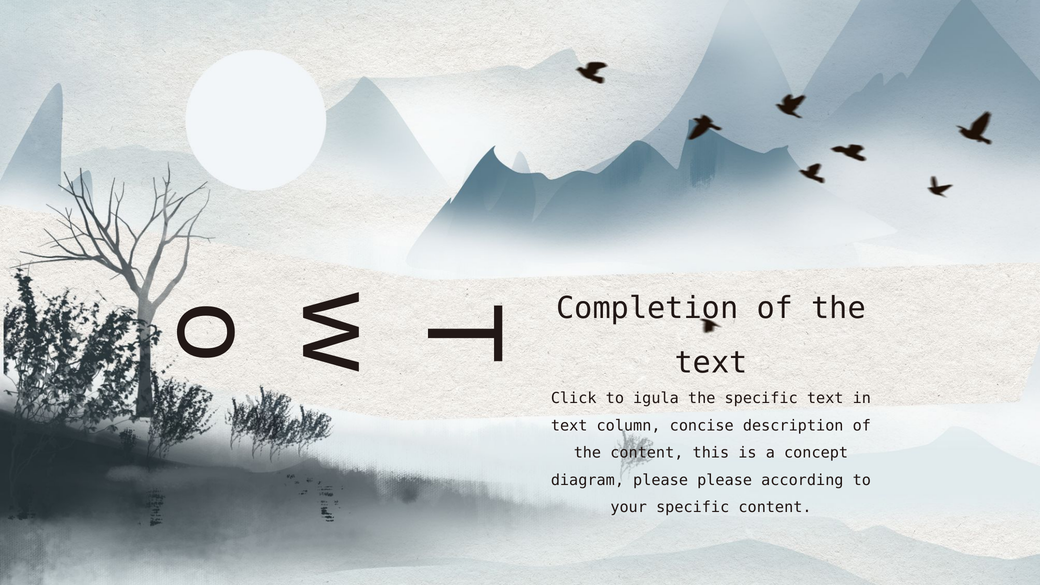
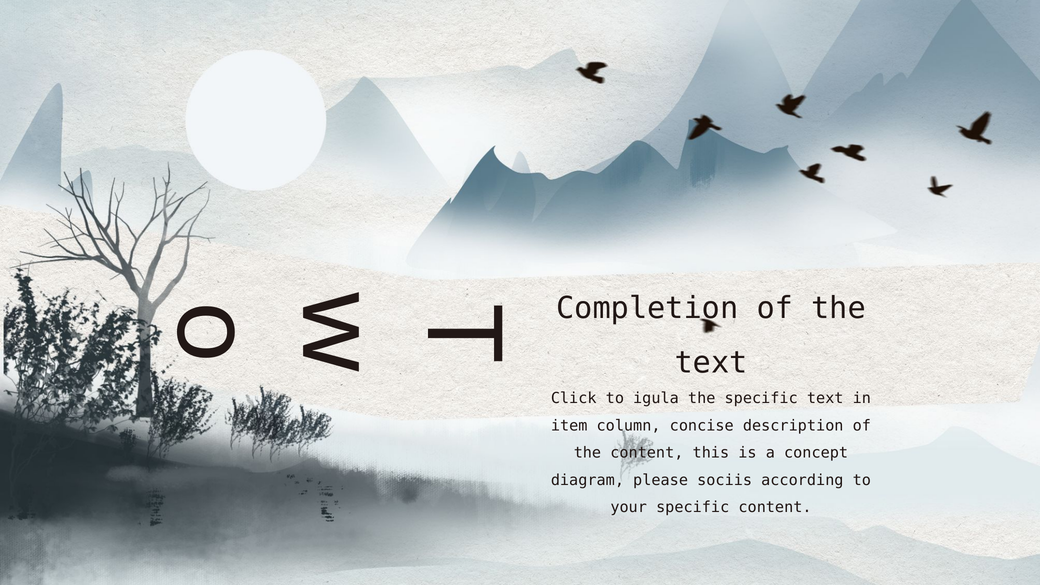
text at (569, 426): text -> item
please please: please -> sociis
